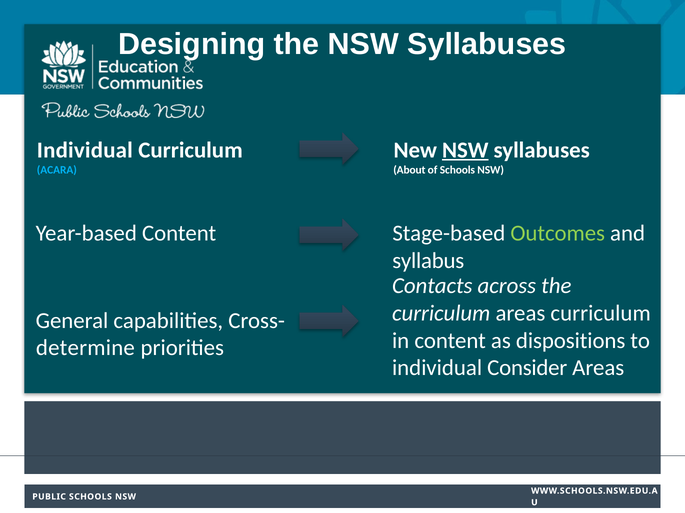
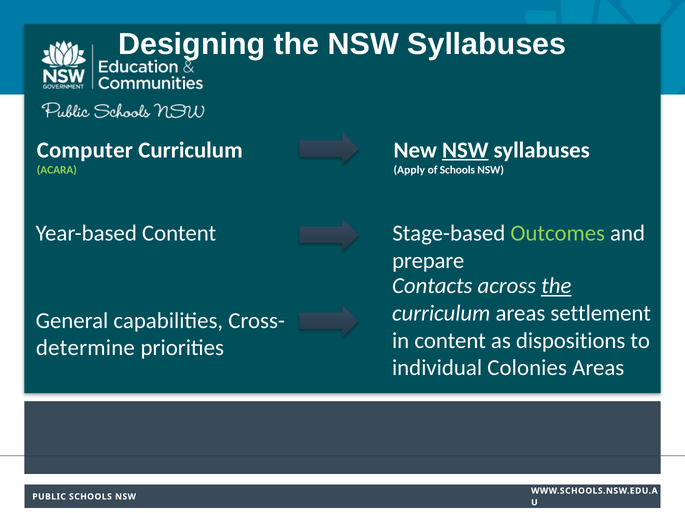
Individual at (85, 150): Individual -> Computer
ACARA colour: light blue -> light green
About: About -> Apply
syllabus: syllabus -> prepare
the at (556, 286) underline: none -> present
areas curriculum: curriculum -> settlement
Consider: Consider -> Colonies
